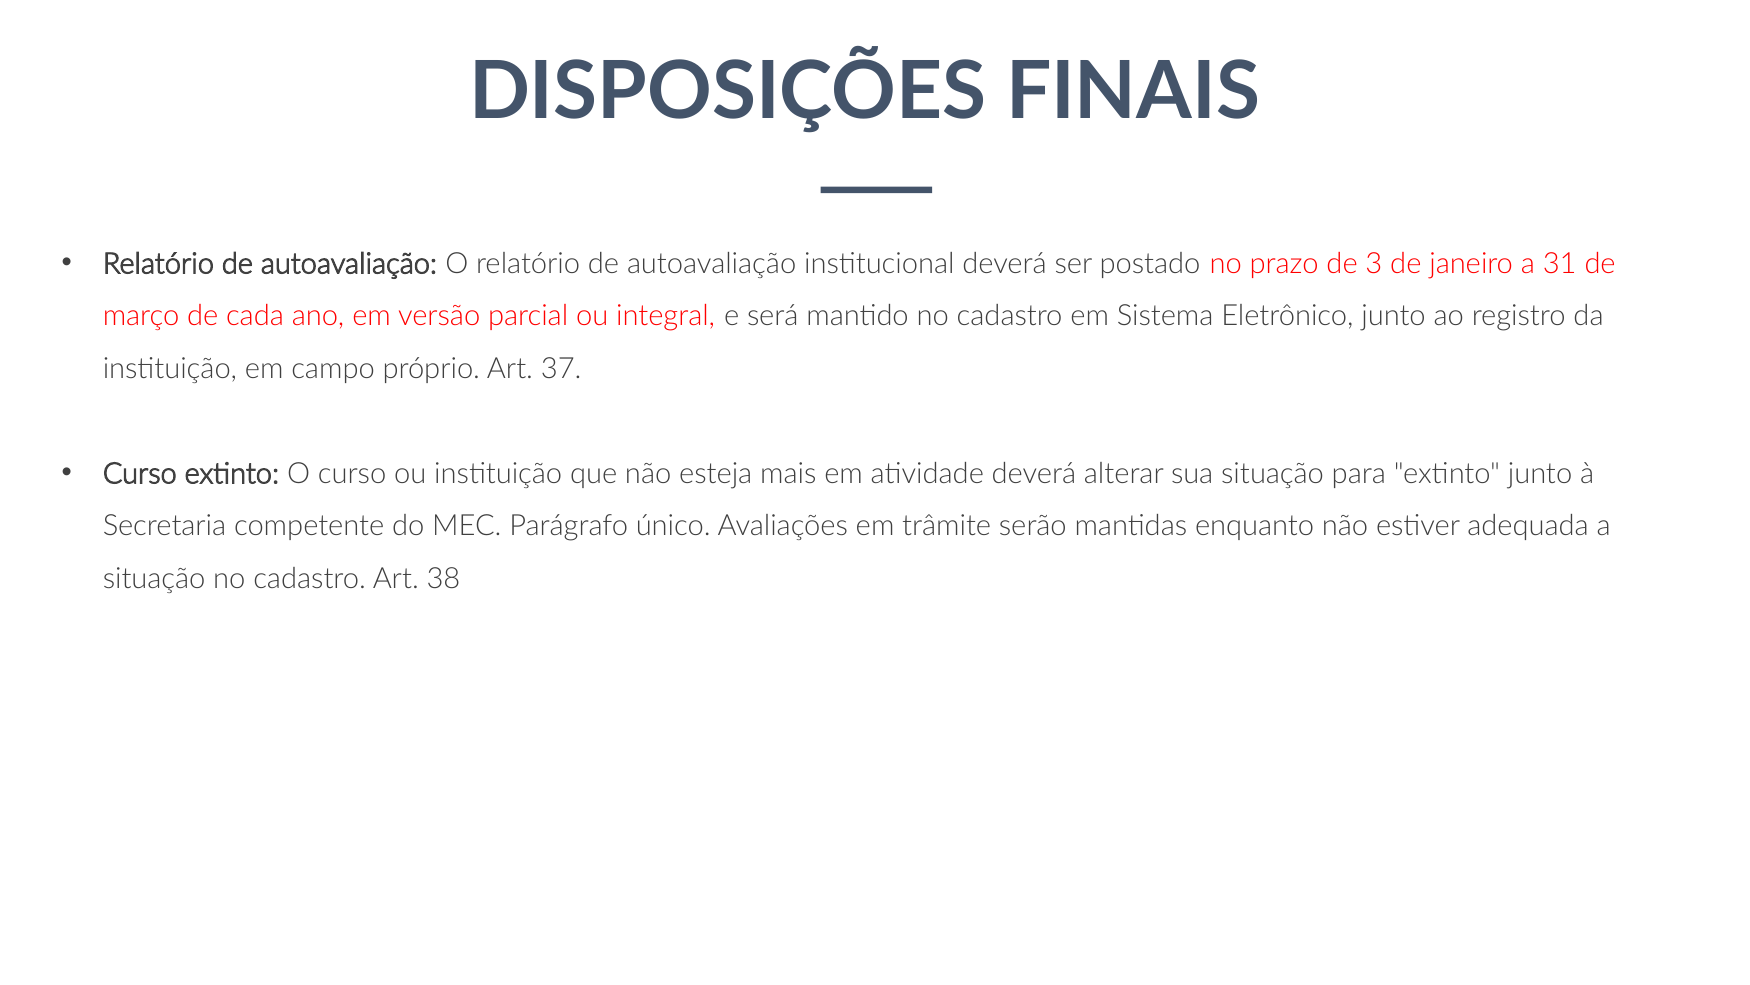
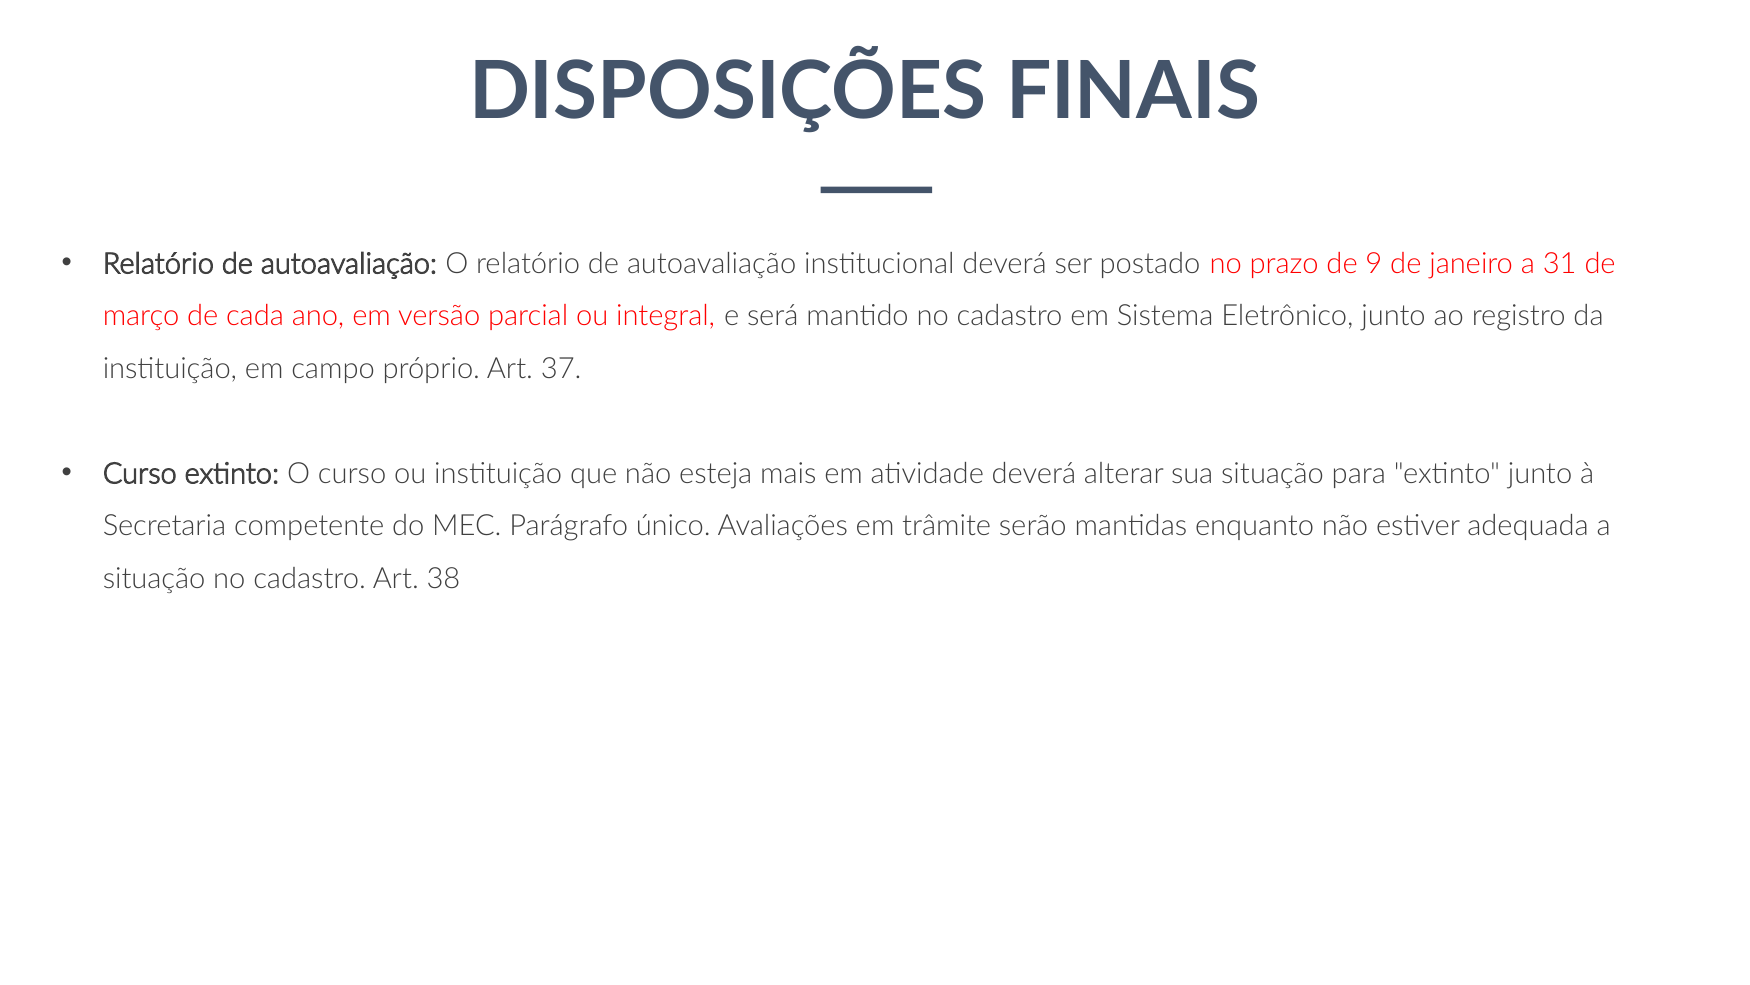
3: 3 -> 9
